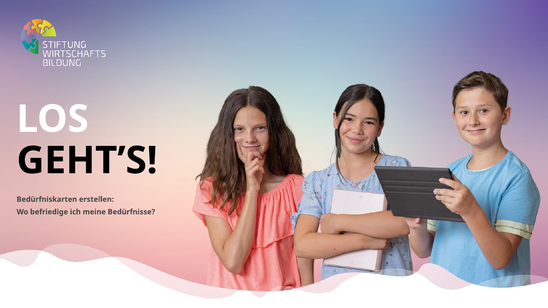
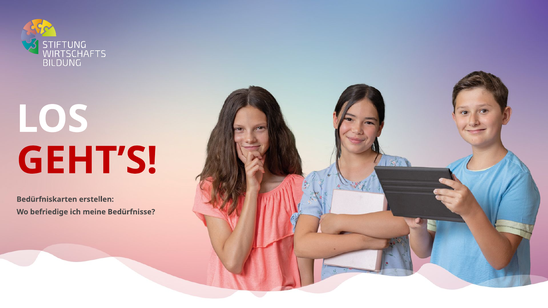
GEHT’S colour: black -> red
